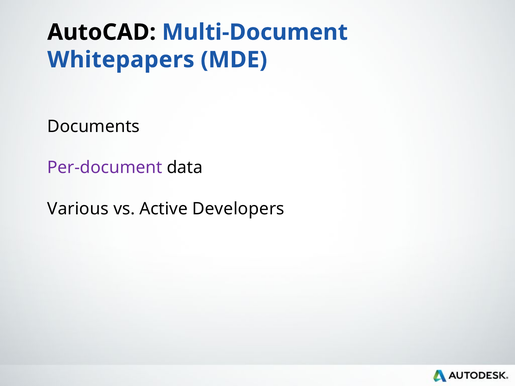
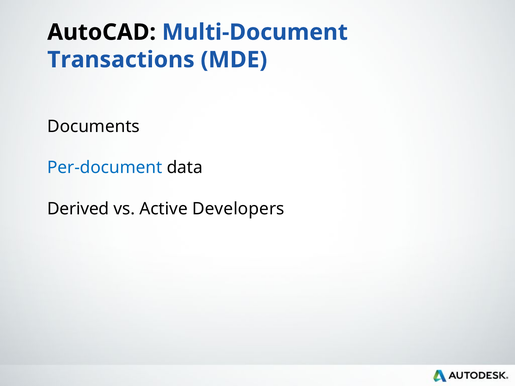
Whitepapers: Whitepapers -> Transactions
Per-document colour: purple -> blue
Various: Various -> Derived
